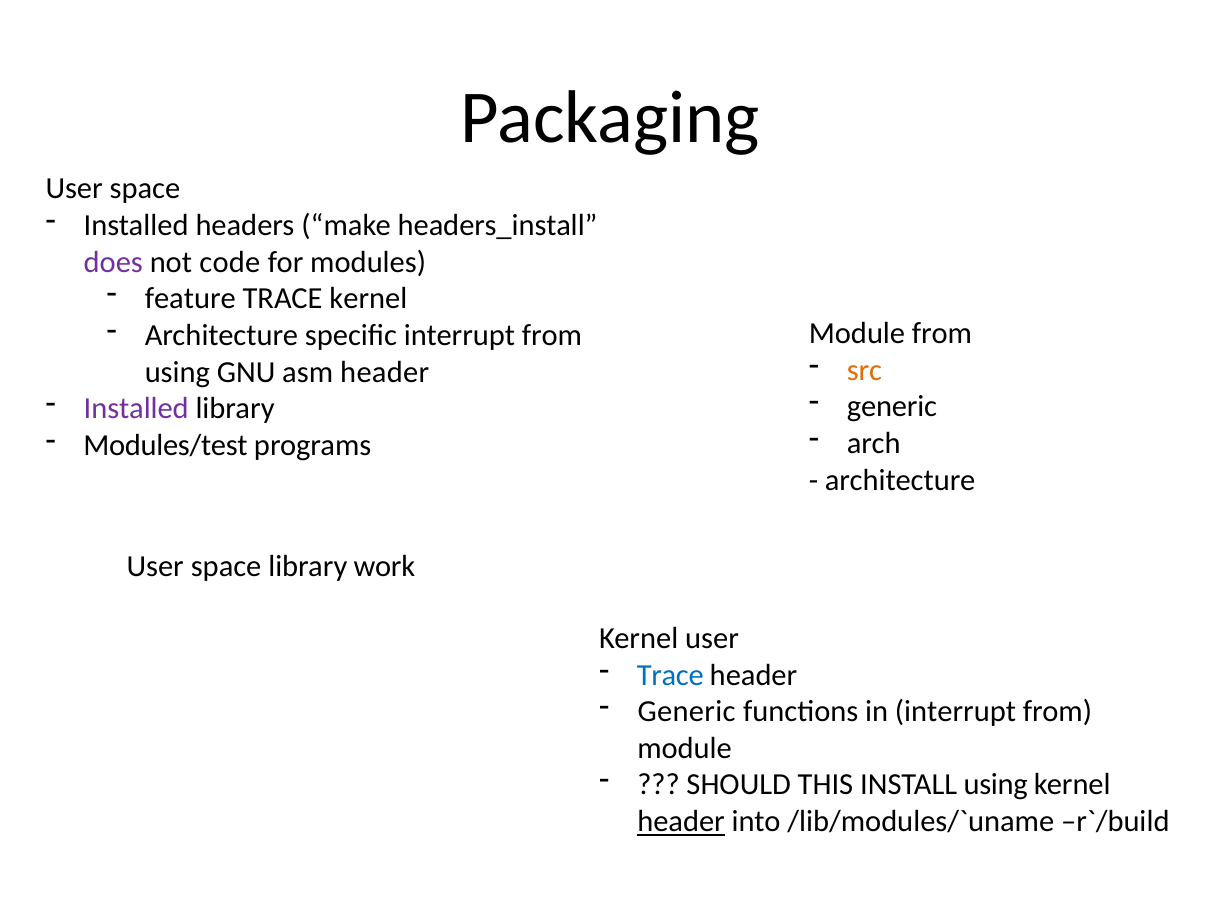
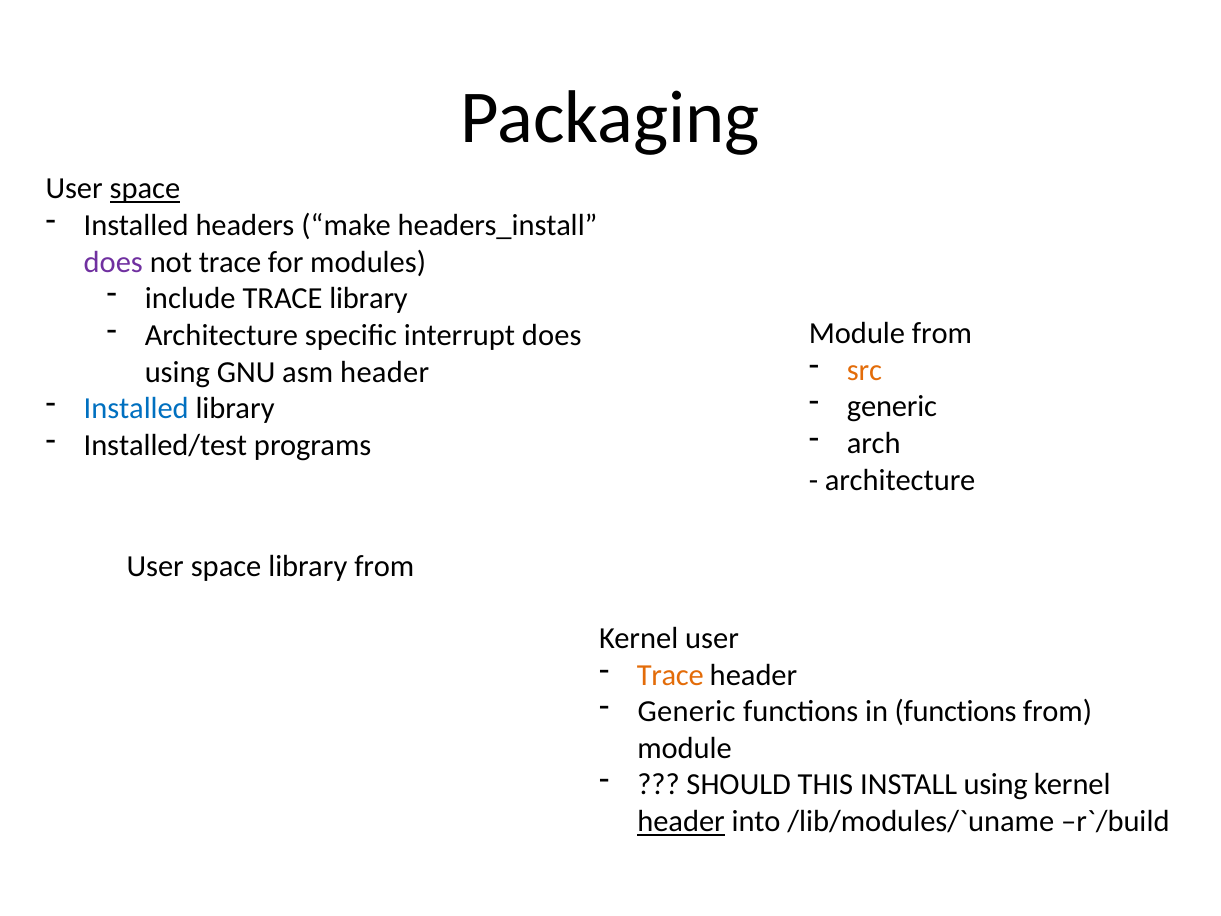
space at (145, 189) underline: none -> present
not code: code -> trace
feature: feature -> include
TRACE kernel: kernel -> library
specific interrupt from: from -> does
Installed at (136, 409) colour: purple -> blue
Modules/test: Modules/test -> Installed/test
library work: work -> from
Trace at (670, 675) colour: blue -> orange
in interrupt: interrupt -> functions
